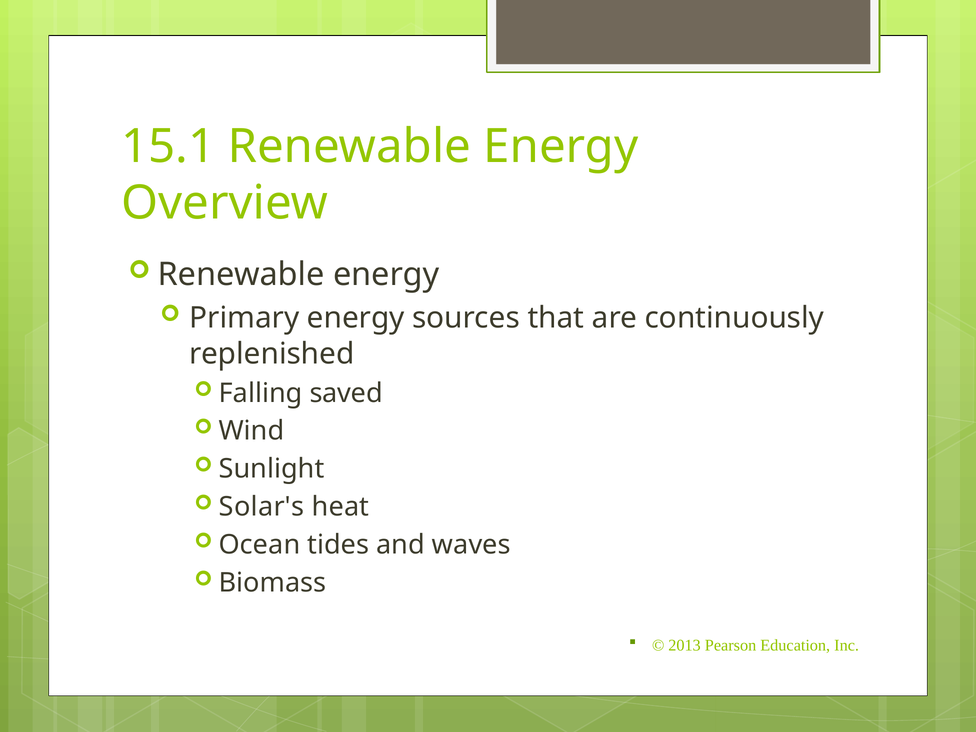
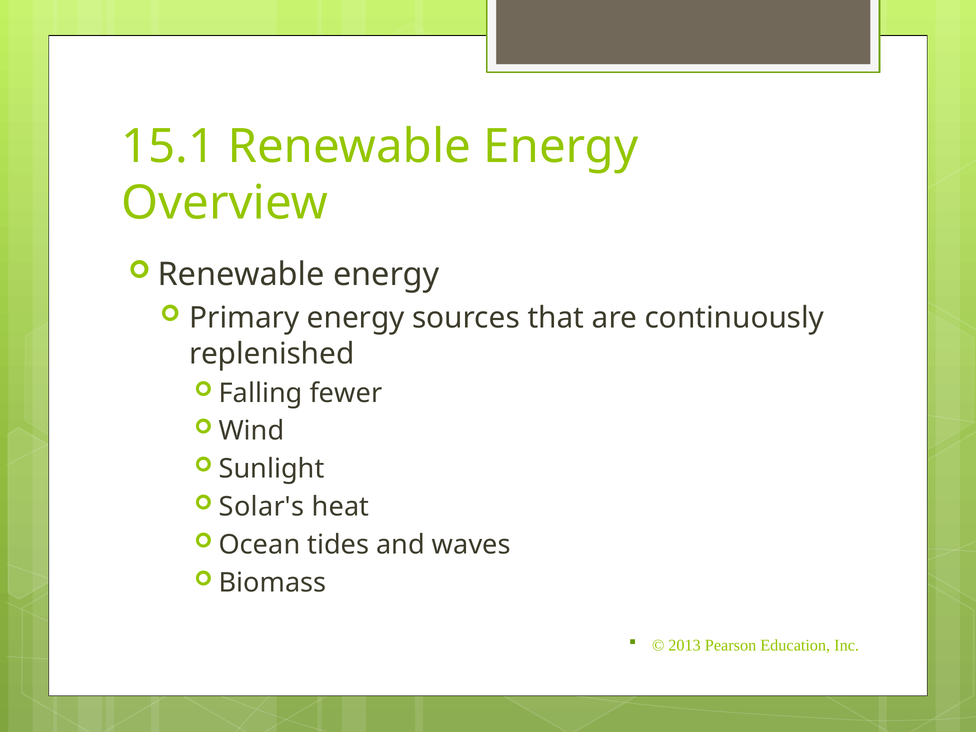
saved: saved -> fewer
